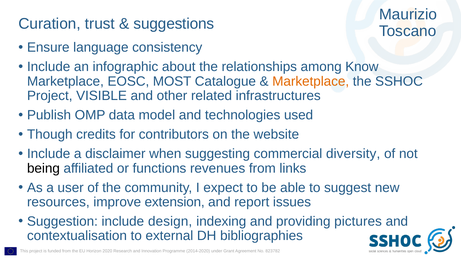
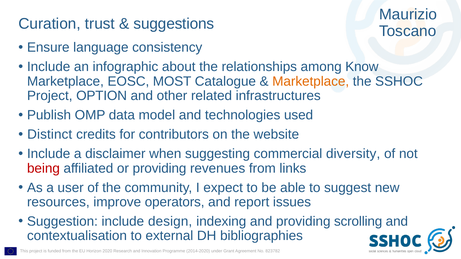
VISIBLE: VISIBLE -> OPTION
Though: Though -> Distinct
being colour: black -> red
or functions: functions -> providing
extension: extension -> operators
pictures: pictures -> scrolling
